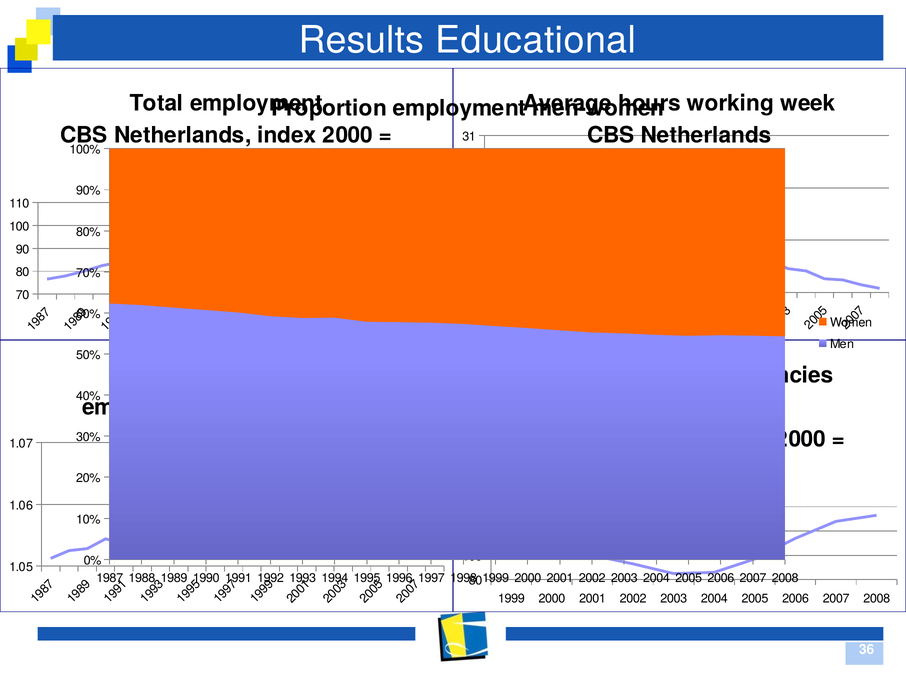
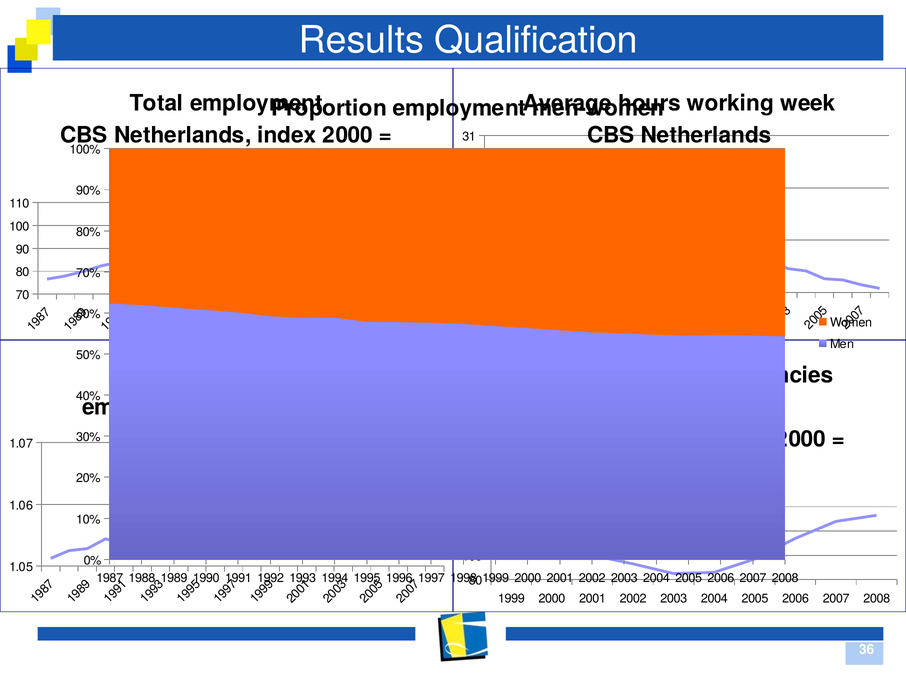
Educational: Educational -> Qualification
